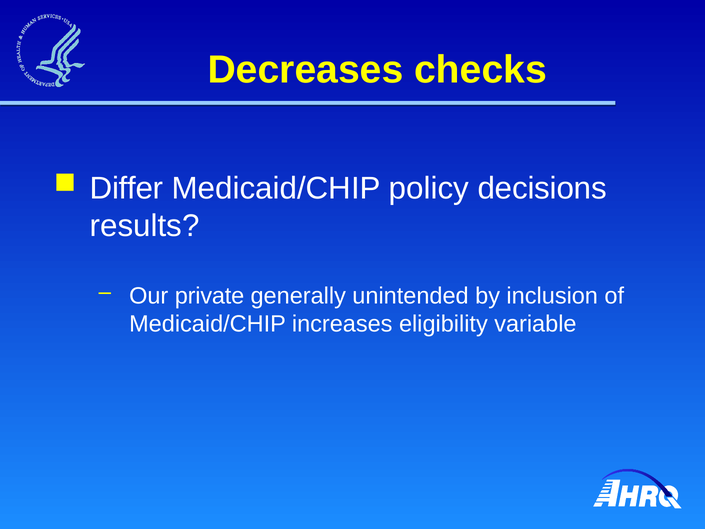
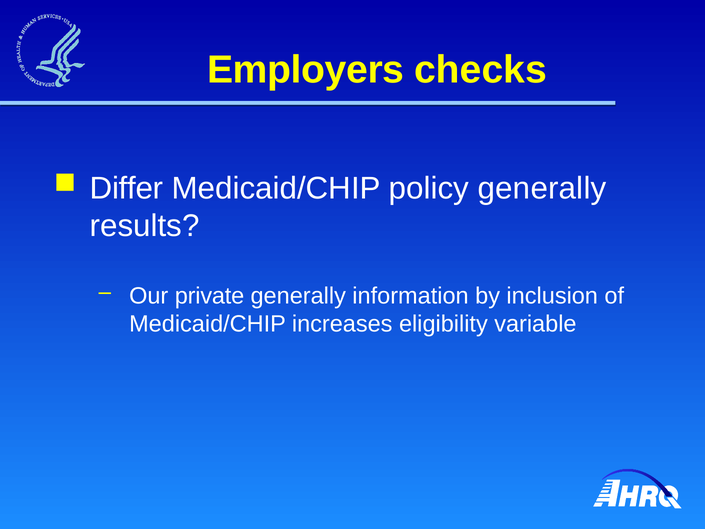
Decreases: Decreases -> Employers
policy decisions: decisions -> generally
unintended: unintended -> information
